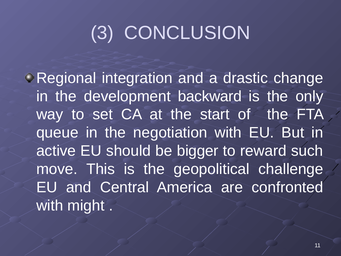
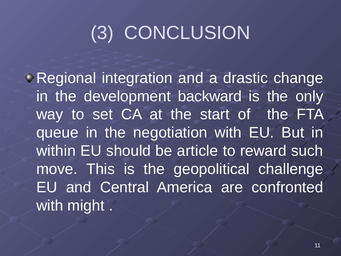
active: active -> within
bigger: bigger -> article
